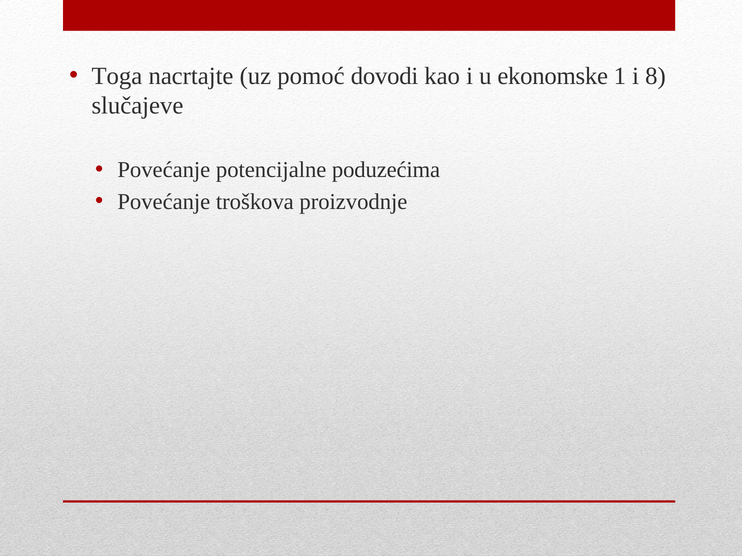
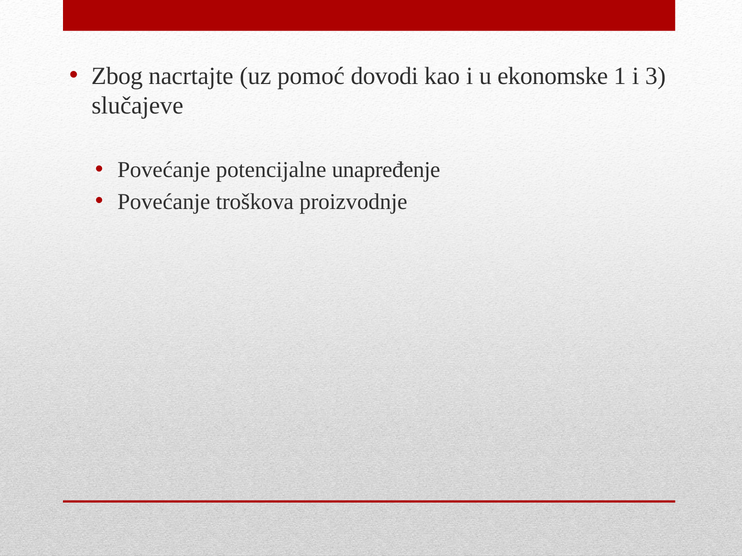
Toga: Toga -> Zbog
8: 8 -> 3
poduzećima: poduzećima -> unapređenje
